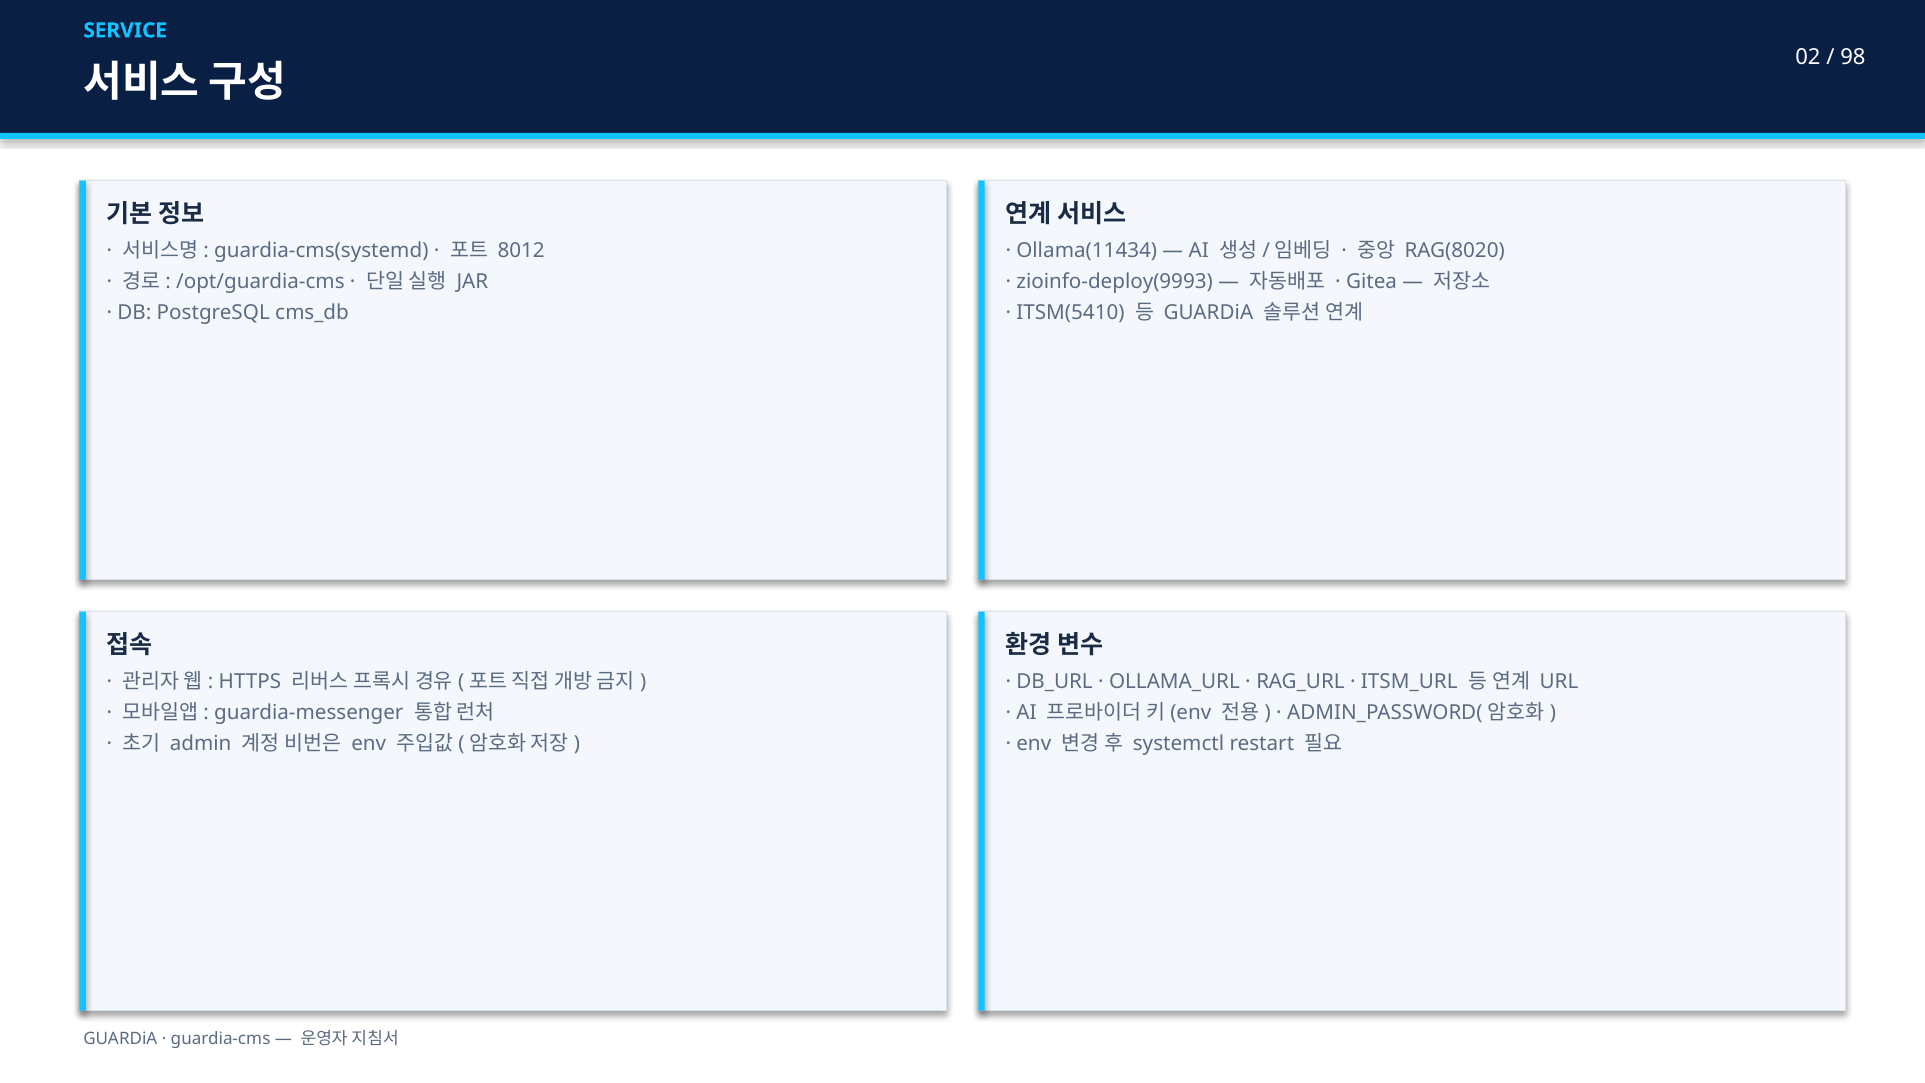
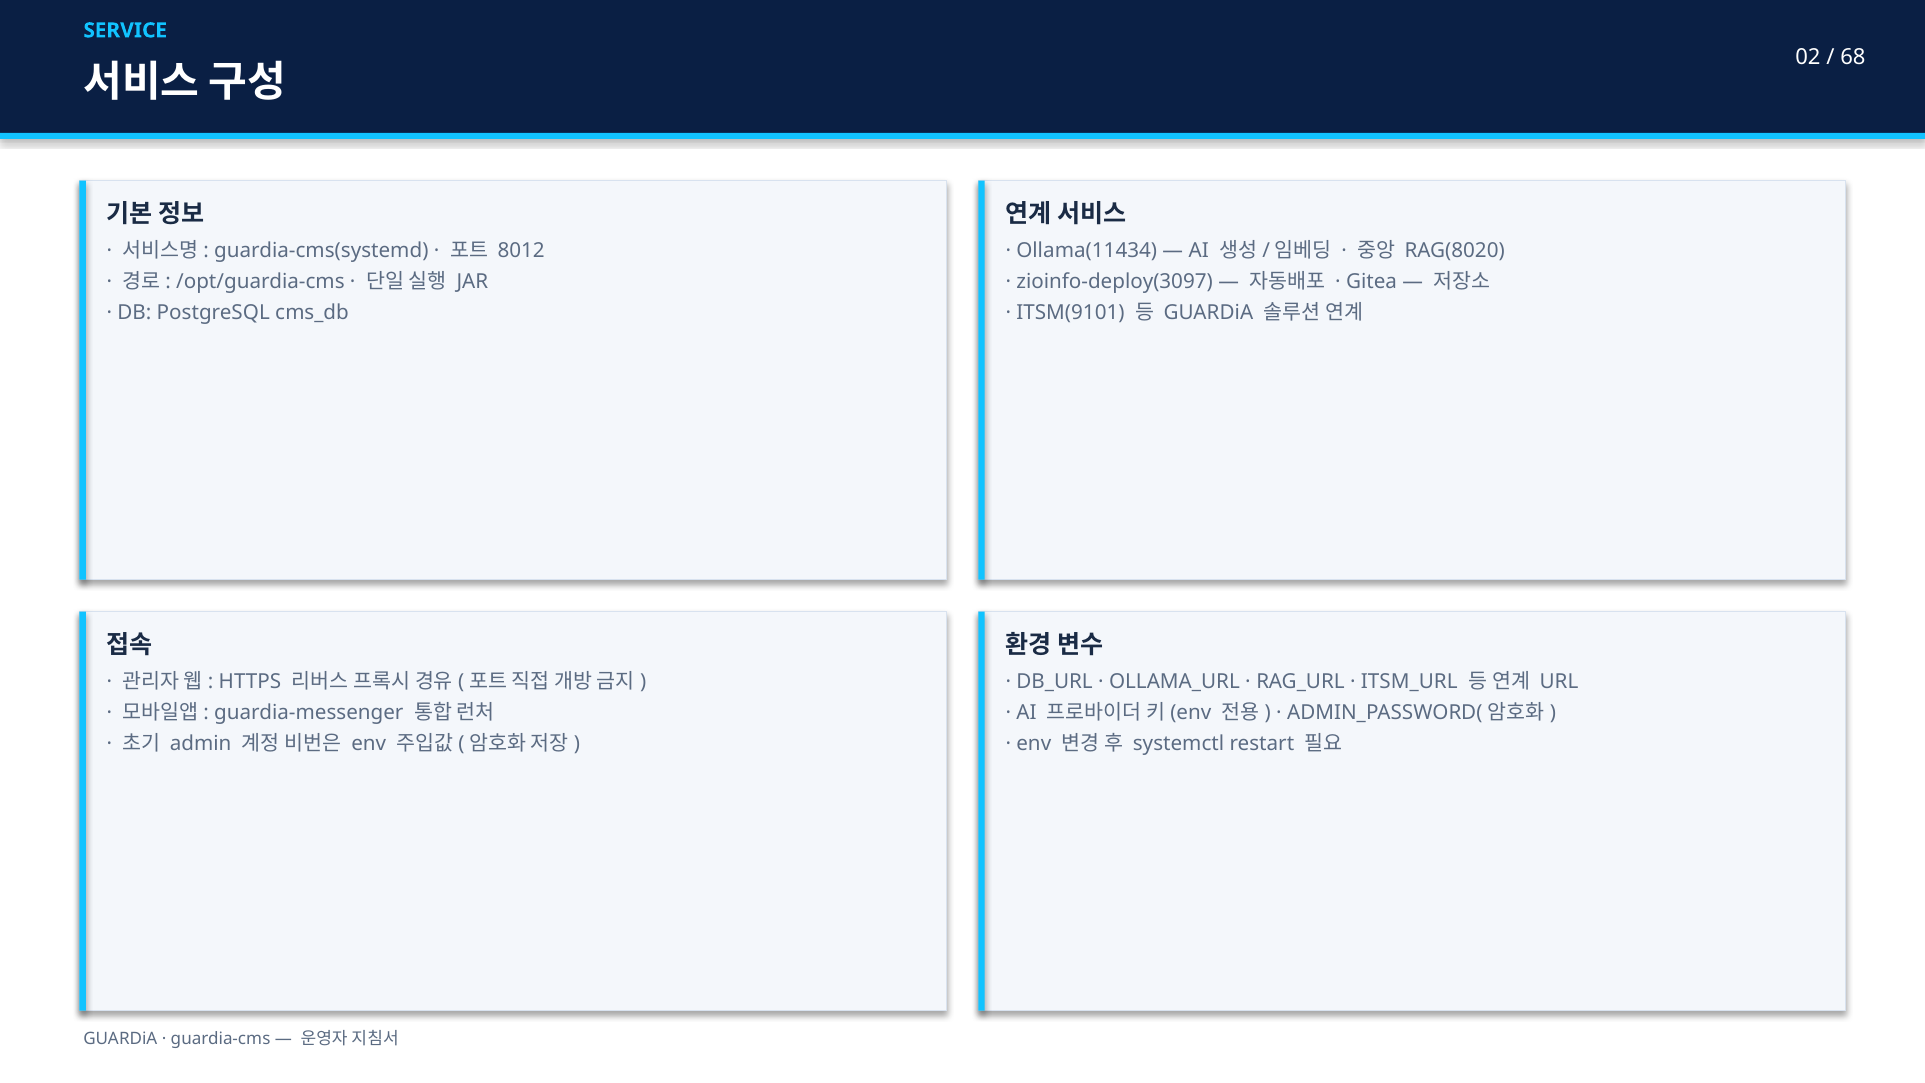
98: 98 -> 68
zioinfo-deploy(9993: zioinfo-deploy(9993 -> zioinfo-deploy(3097
ITSM(5410: ITSM(5410 -> ITSM(9101
